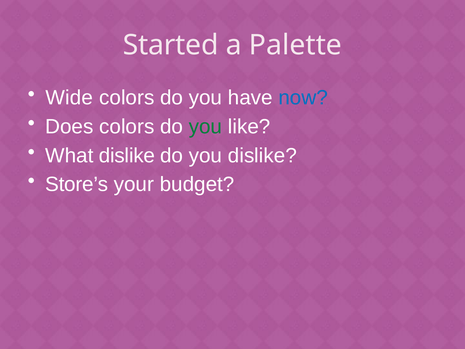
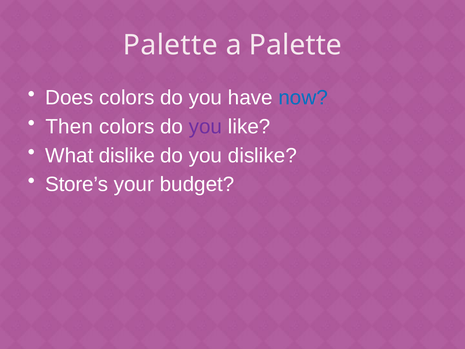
Started at (171, 45): Started -> Palette
Wide: Wide -> Does
Does: Does -> Then
you at (205, 126) colour: green -> purple
